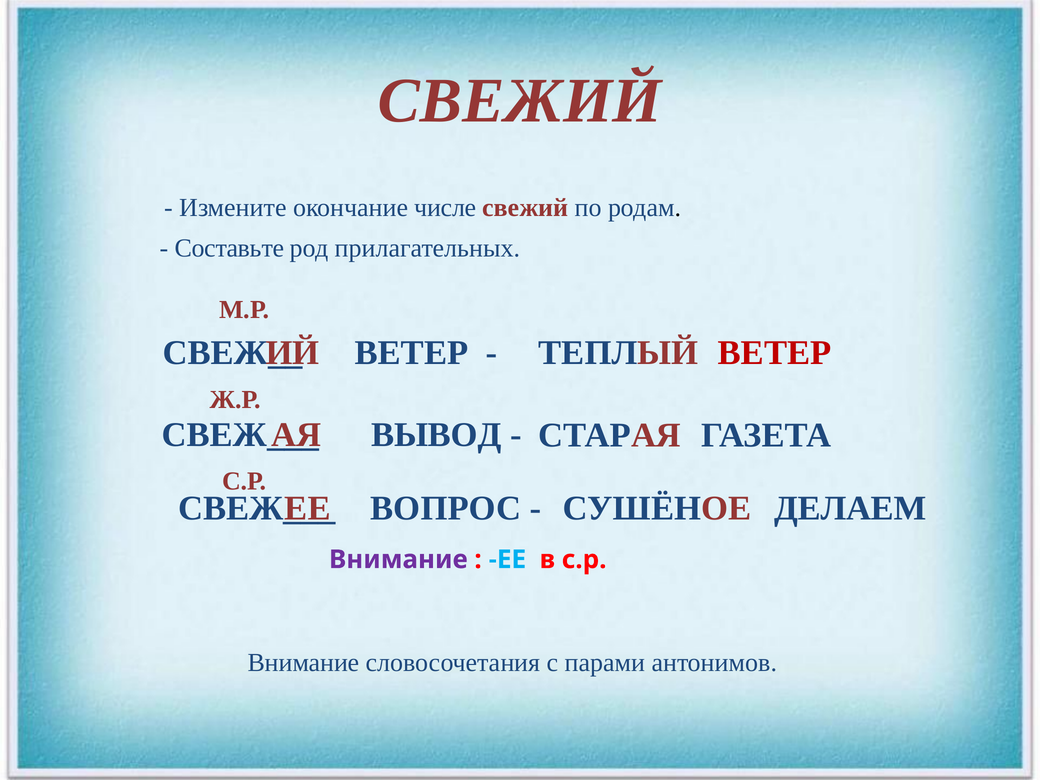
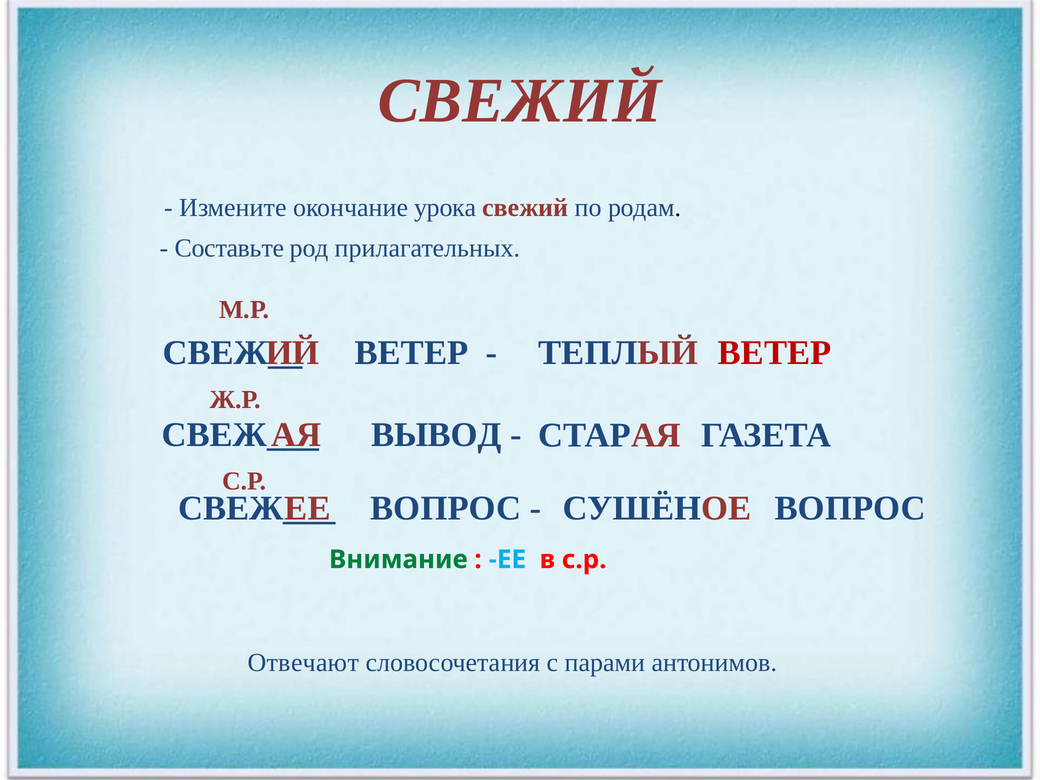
числе: числе -> урока
ДЕЛАЕМ at (850, 508): ДЕЛАЕМ -> ВОПРОС
Внимание at (398, 560) colour: purple -> green
Внимание at (304, 663): Внимание -> Отвечают
